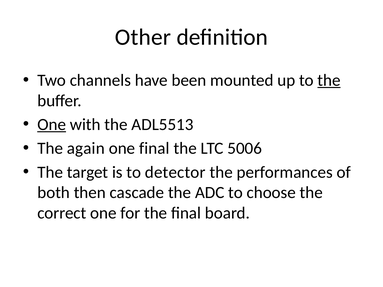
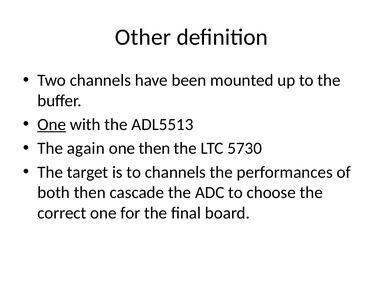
the at (329, 80) underline: present -> none
one final: final -> then
5006: 5006 -> 5730
to detector: detector -> channels
